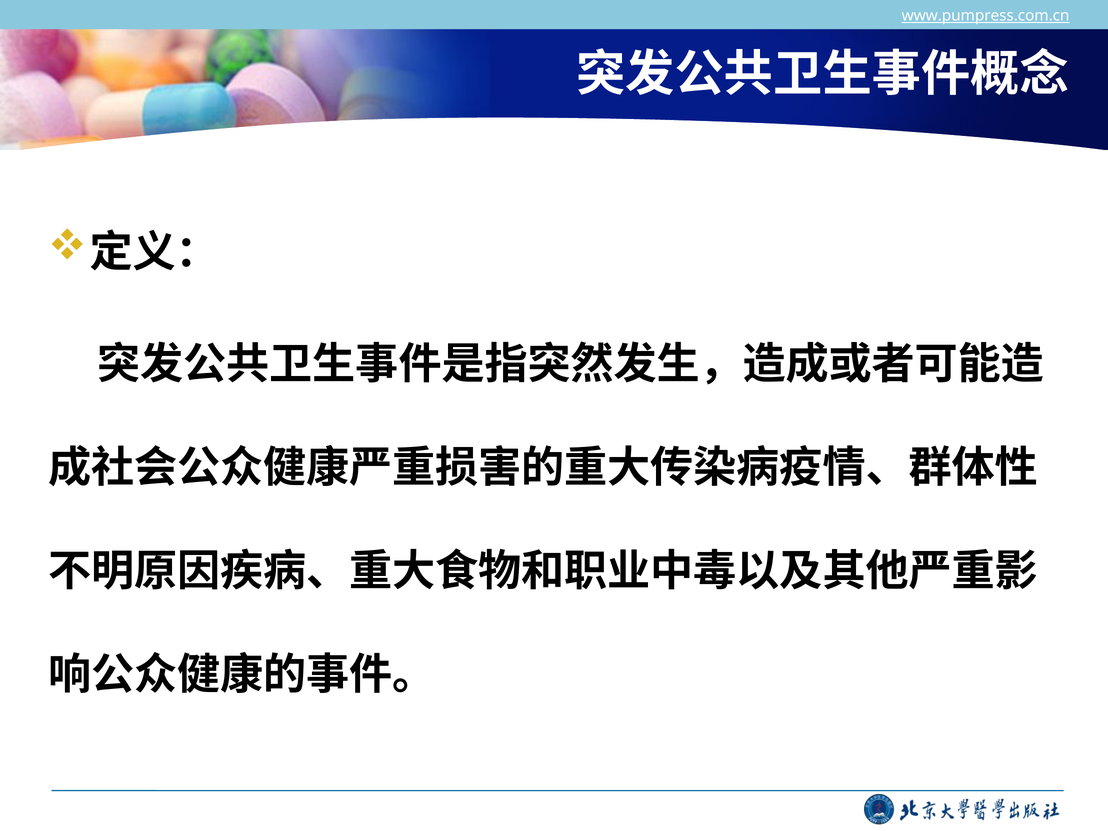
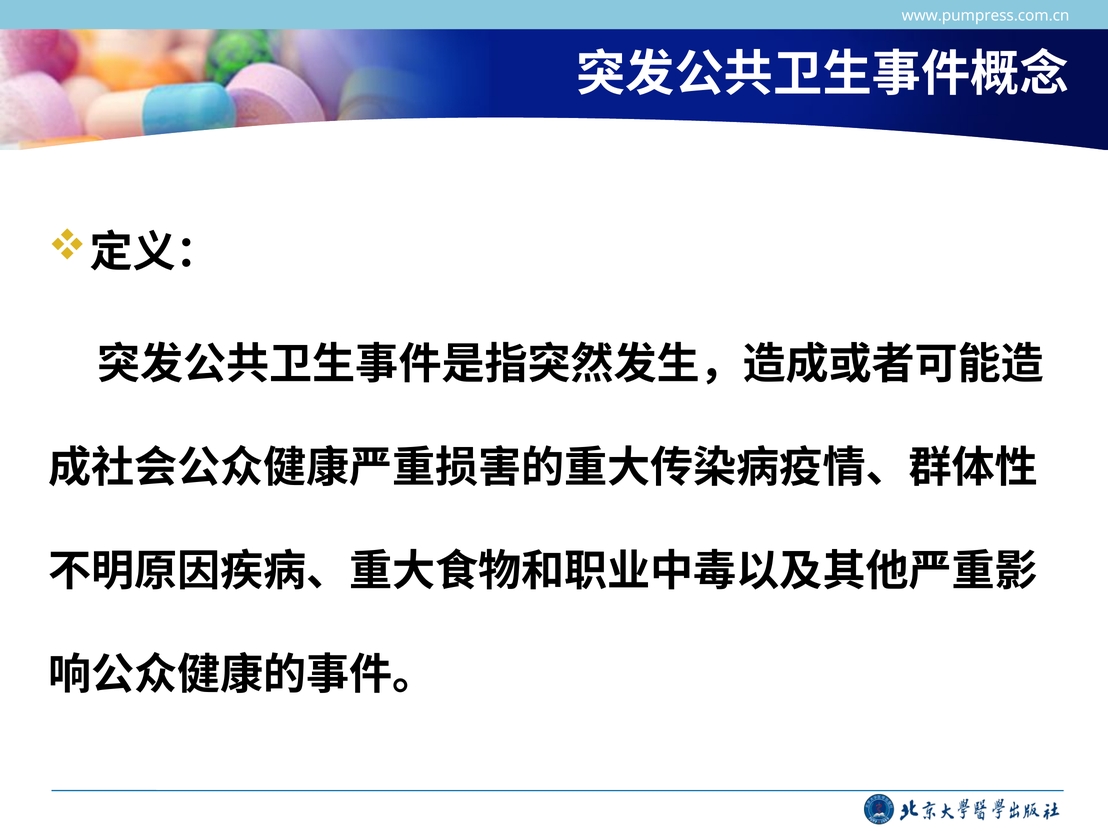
www.pumpress.com.cn underline: present -> none
